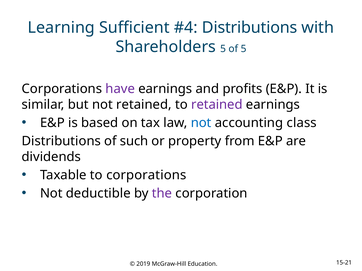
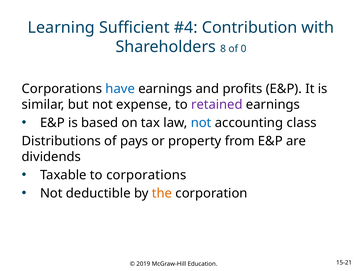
Distributions at (250, 28): Distributions -> Contribution
Shareholders 5: 5 -> 8
of 5: 5 -> 0
have colour: purple -> blue
not retained: retained -> expense
such: such -> pays
the colour: purple -> orange
